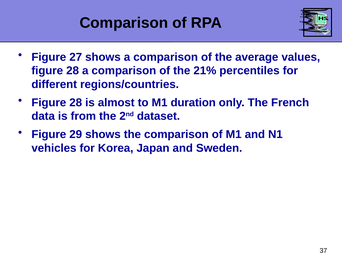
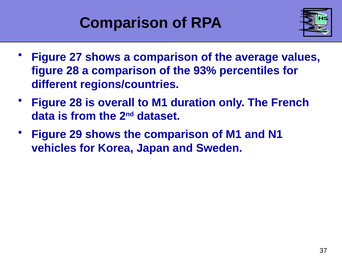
21%: 21% -> 93%
almost: almost -> overall
